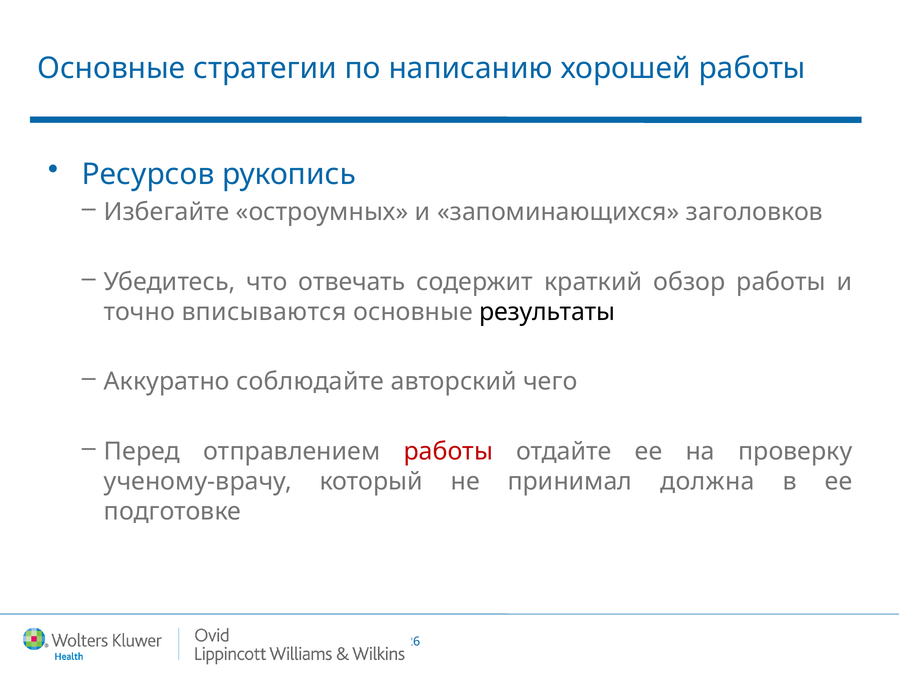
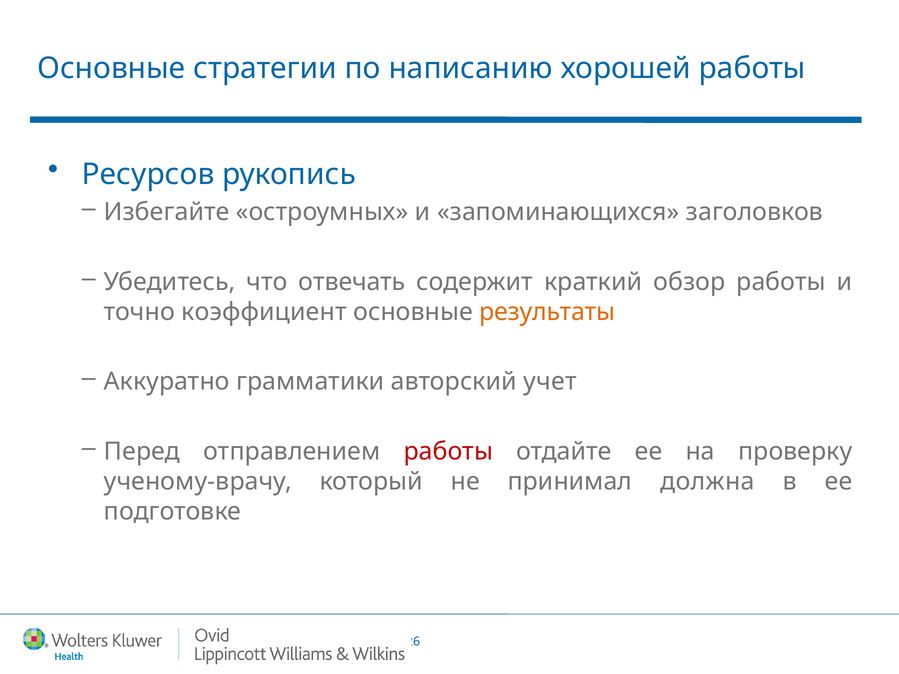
вписываются: вписываются -> коэффициент
результаты colour: black -> orange
соблюдайте: соблюдайте -> грамматики
чего: чего -> учет
